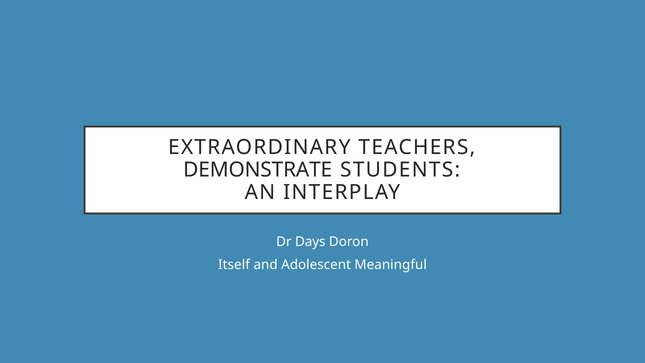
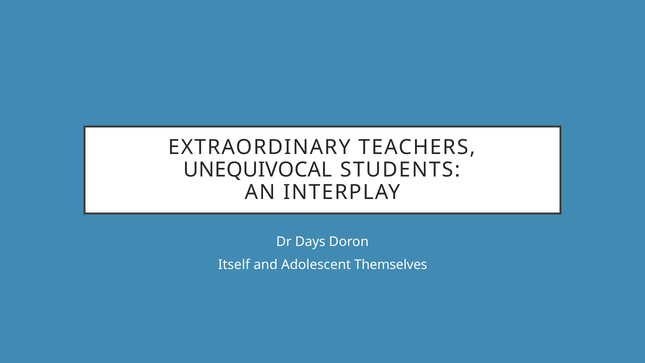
DEMONSTRATE: DEMONSTRATE -> UNEQUIVOCAL
Meaningful: Meaningful -> Themselves
